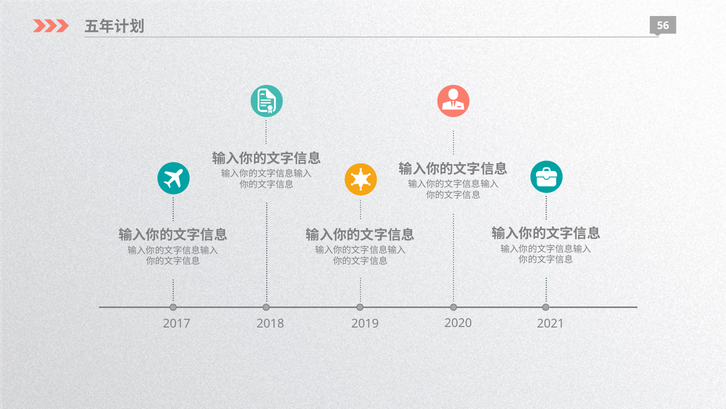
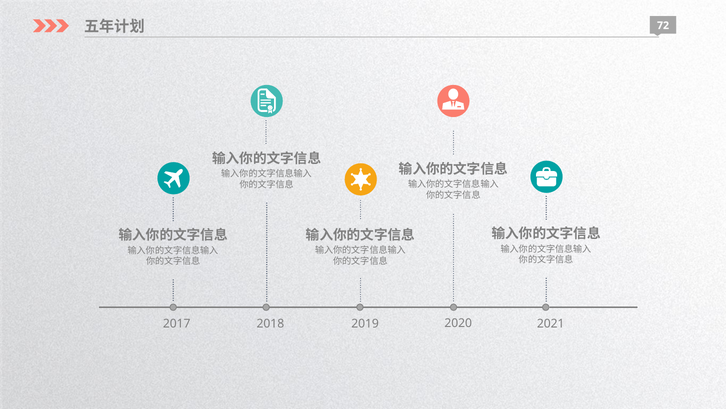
56: 56 -> 72
